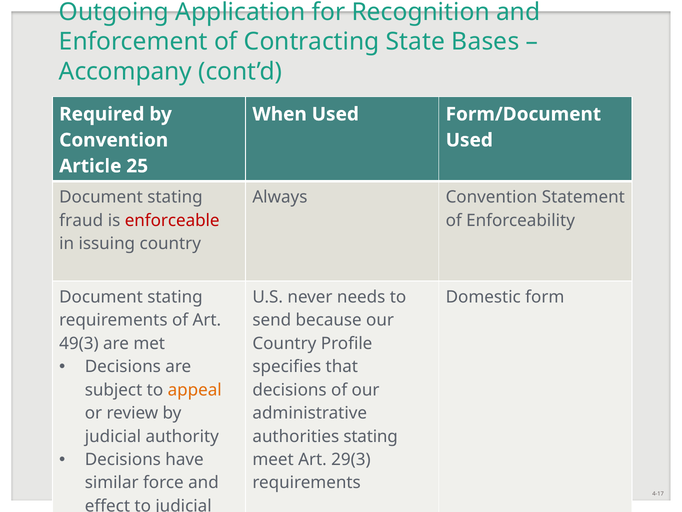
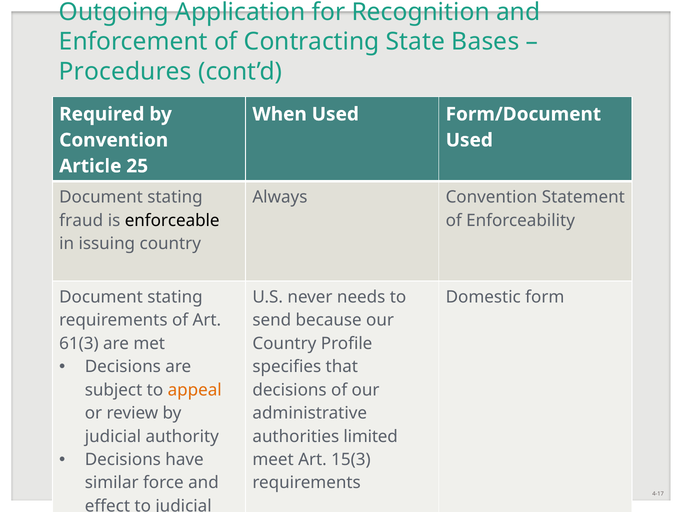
Accompany: Accompany -> Procedures
enforceable colour: red -> black
49(3: 49(3 -> 61(3
authorities stating: stating -> limited
29(3: 29(3 -> 15(3
